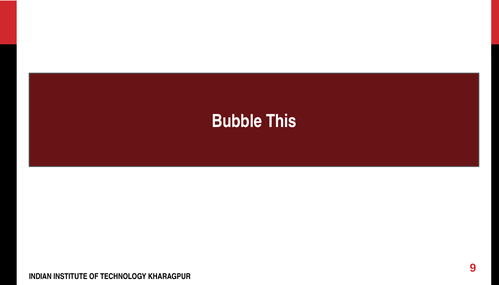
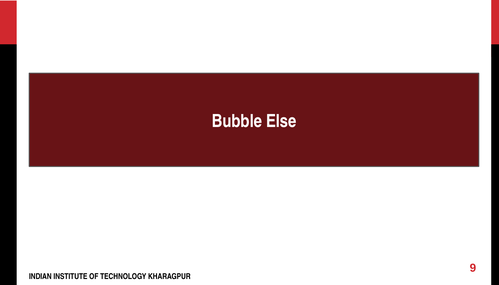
This: This -> Else
